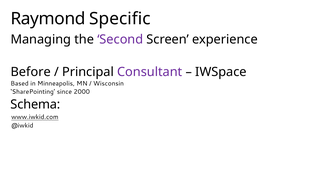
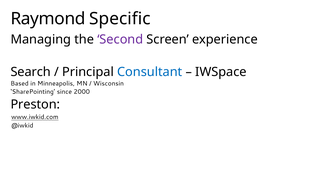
Before: Before -> Search
Consultant colour: purple -> blue
Schema: Schema -> Preston
